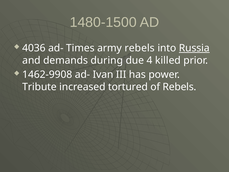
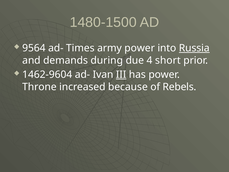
4036: 4036 -> 9564
army rebels: rebels -> power
killed: killed -> short
1462-9908: 1462-9908 -> 1462-9604
III underline: none -> present
Tribute: Tribute -> Throne
tortured: tortured -> because
